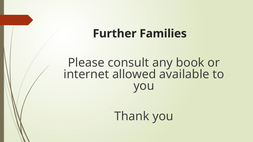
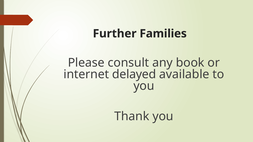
allowed: allowed -> delayed
